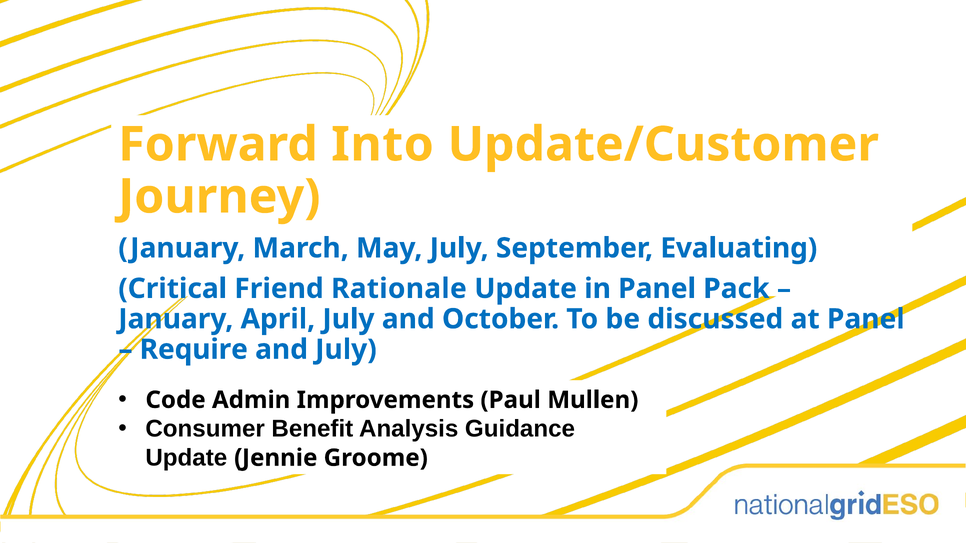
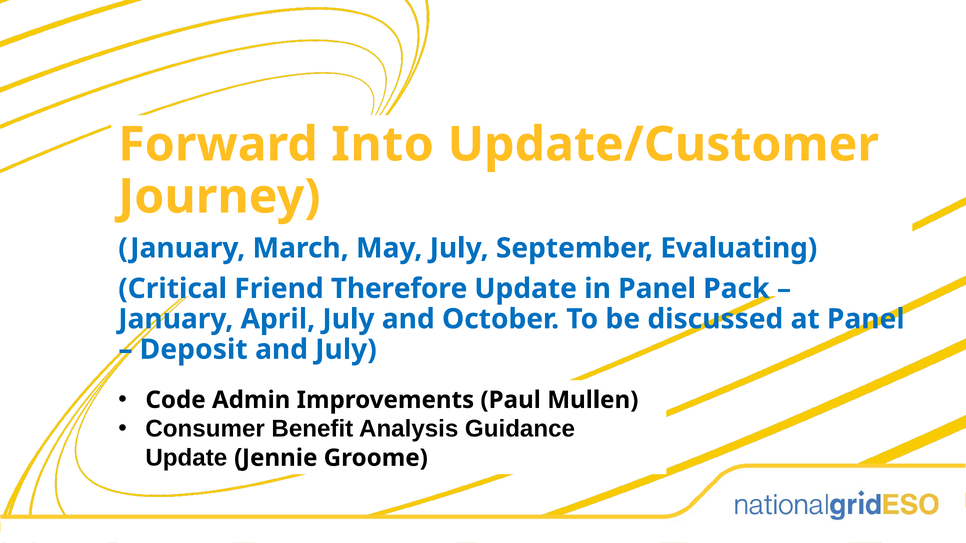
Rationale: Rationale -> Therefore
Require: Require -> Deposit
